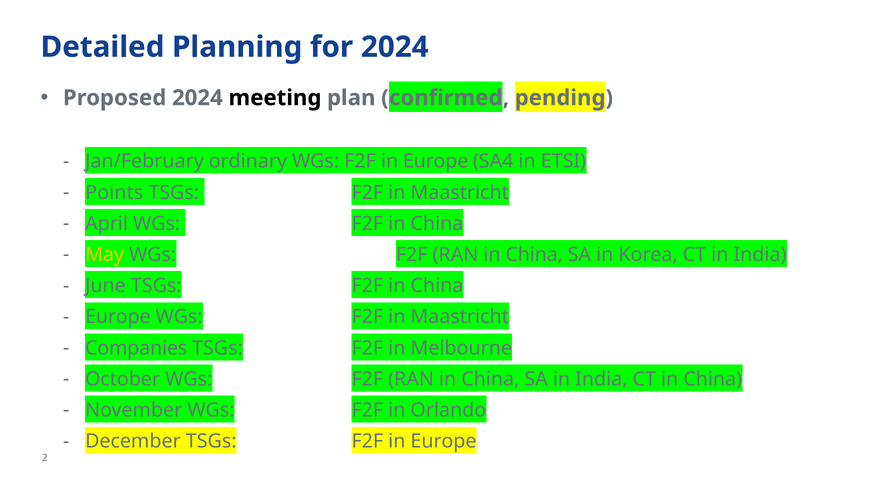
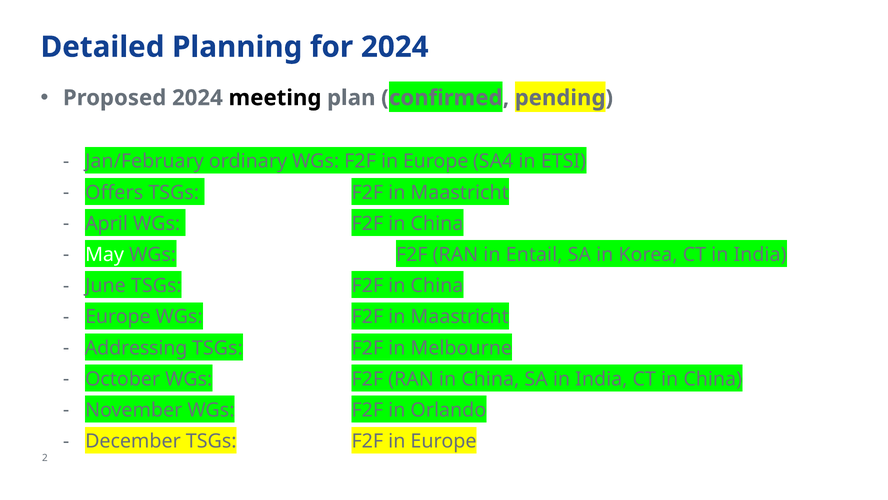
Points: Points -> Offers
May colour: yellow -> white
China at (534, 254): China -> Entail
Companies: Companies -> Addressing
